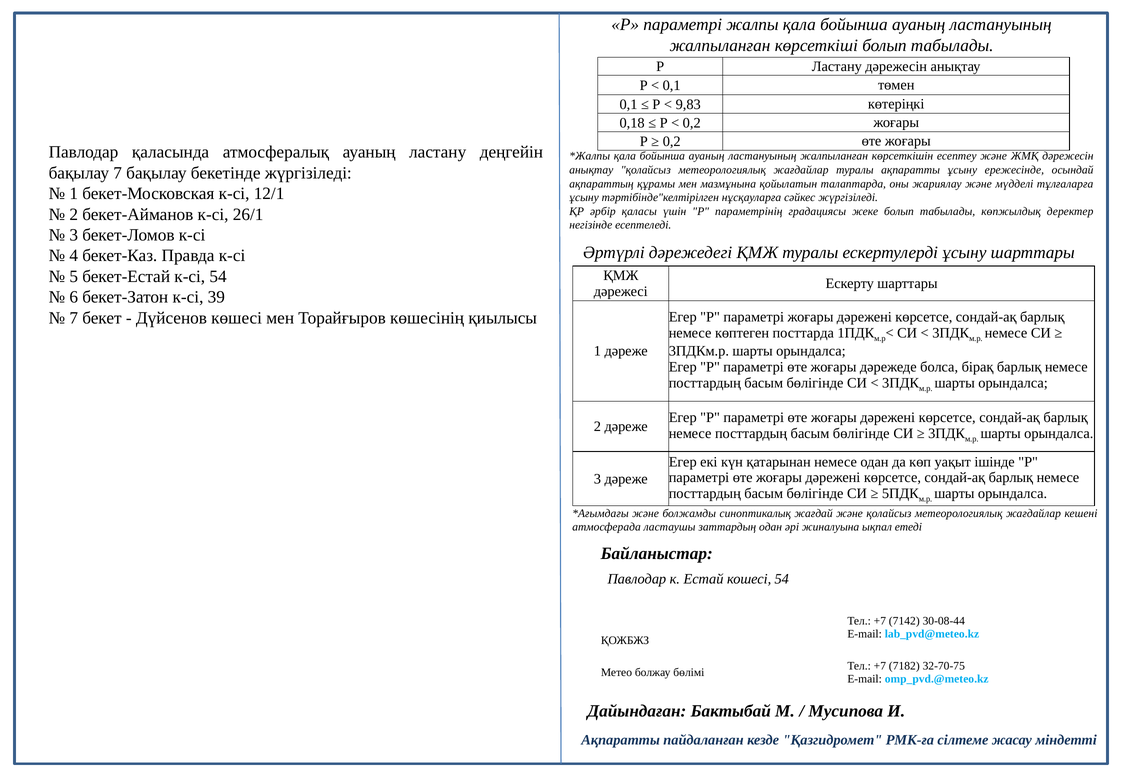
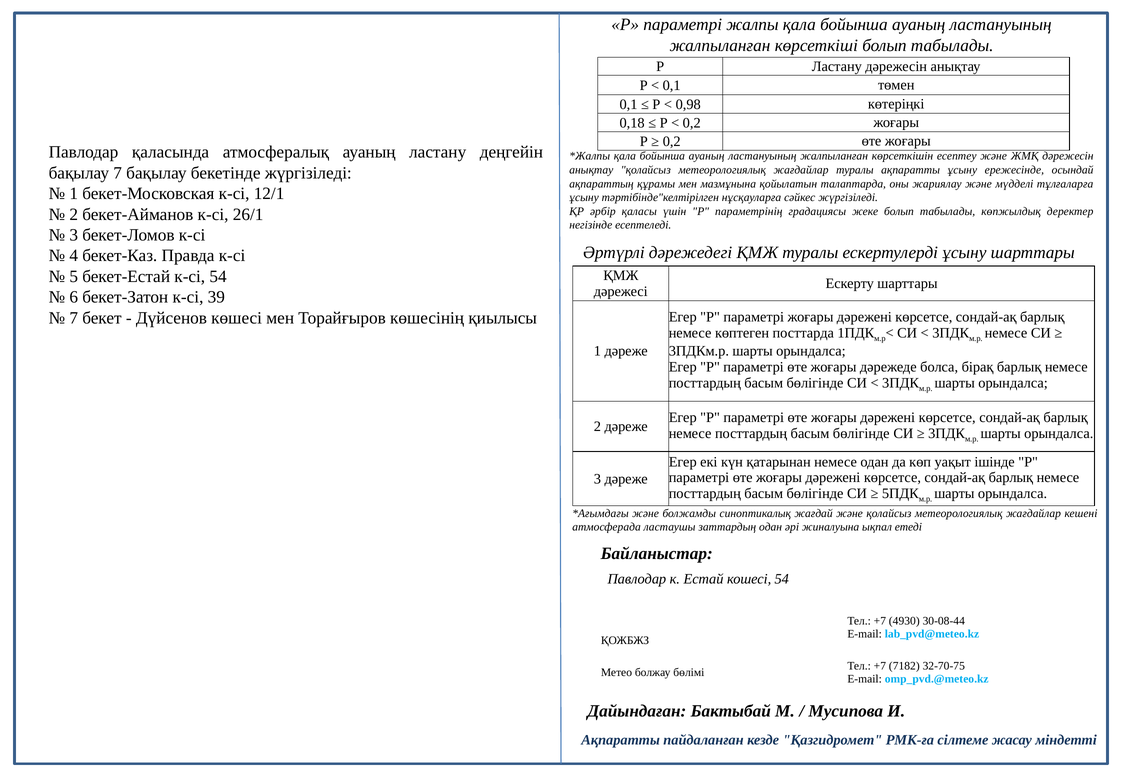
9,83: 9,83 -> 0,98
7142: 7142 -> 4930
